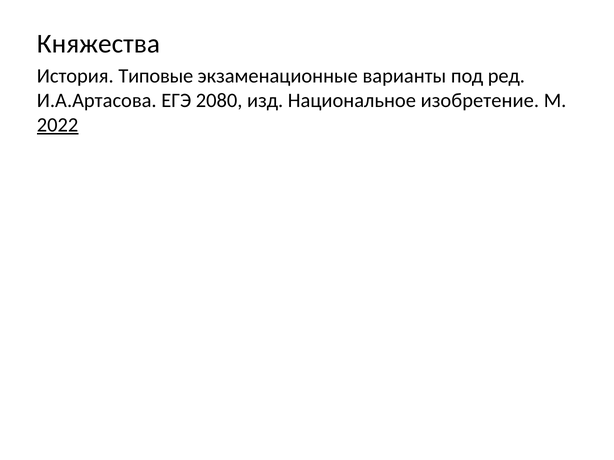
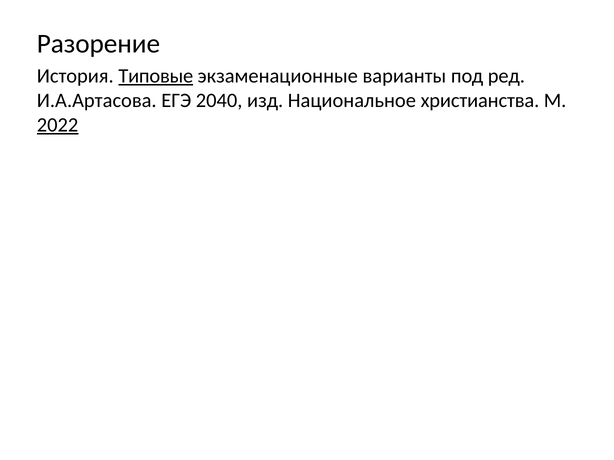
Княжества: Княжества -> Разорение
Типовые underline: none -> present
2080: 2080 -> 2040
изобретение: изобретение -> христианства
